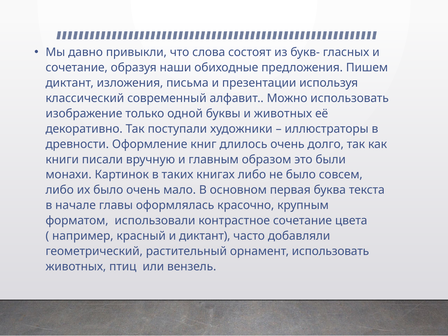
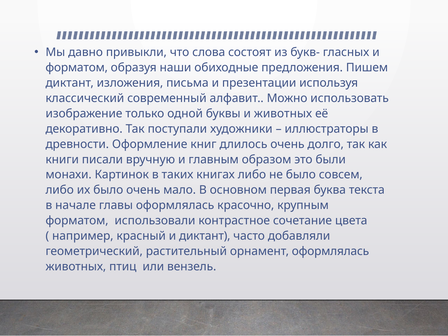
сочетание at (77, 68): сочетание -> форматом
орнамент использовать: использовать -> оформлялась
